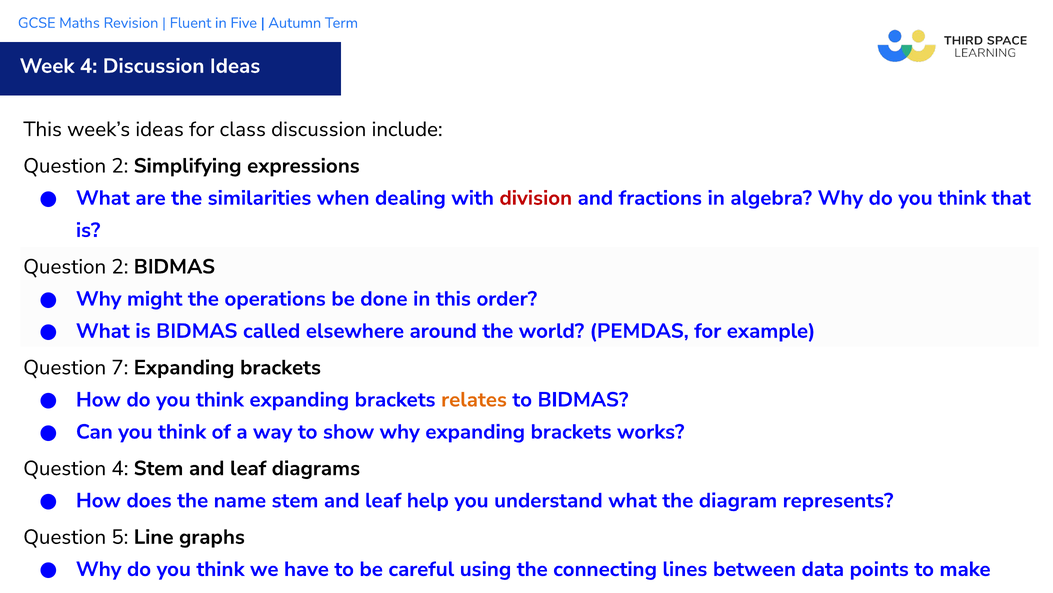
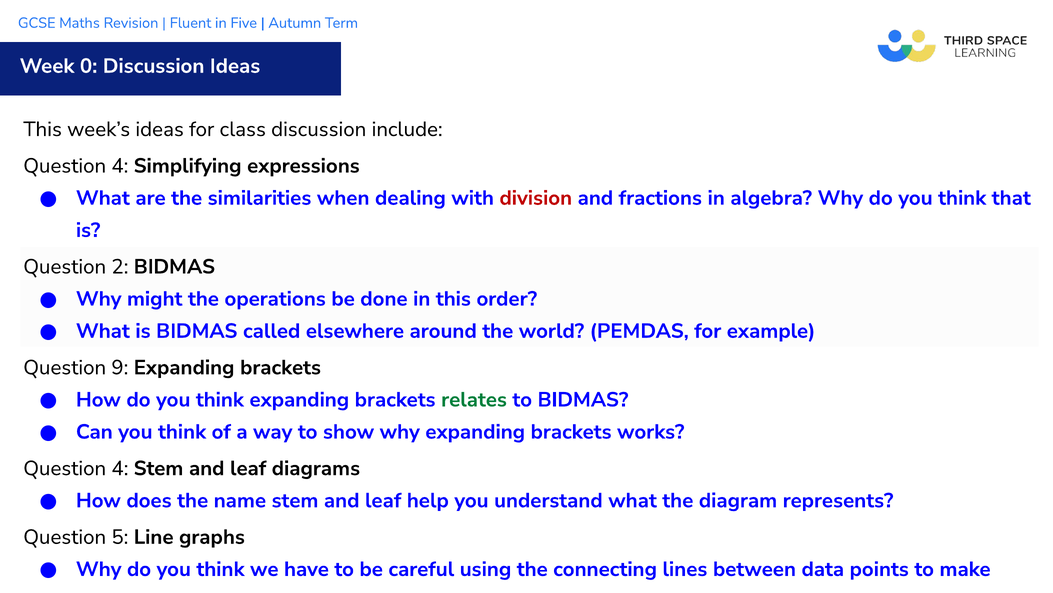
Week 4: 4 -> 0
2 at (120, 166): 2 -> 4
7: 7 -> 9
relates colour: orange -> green
